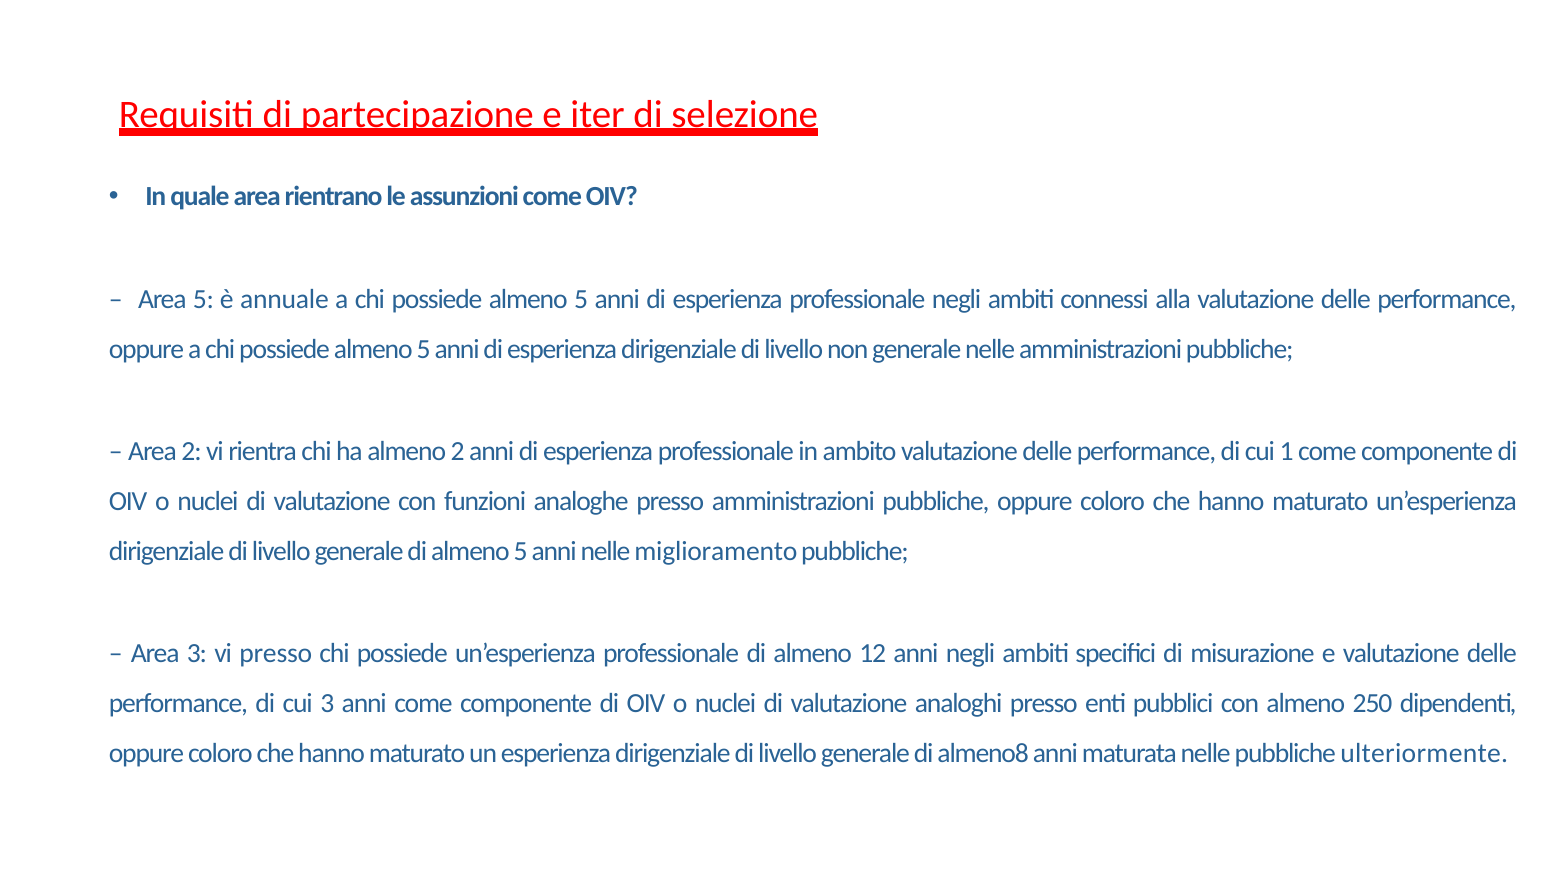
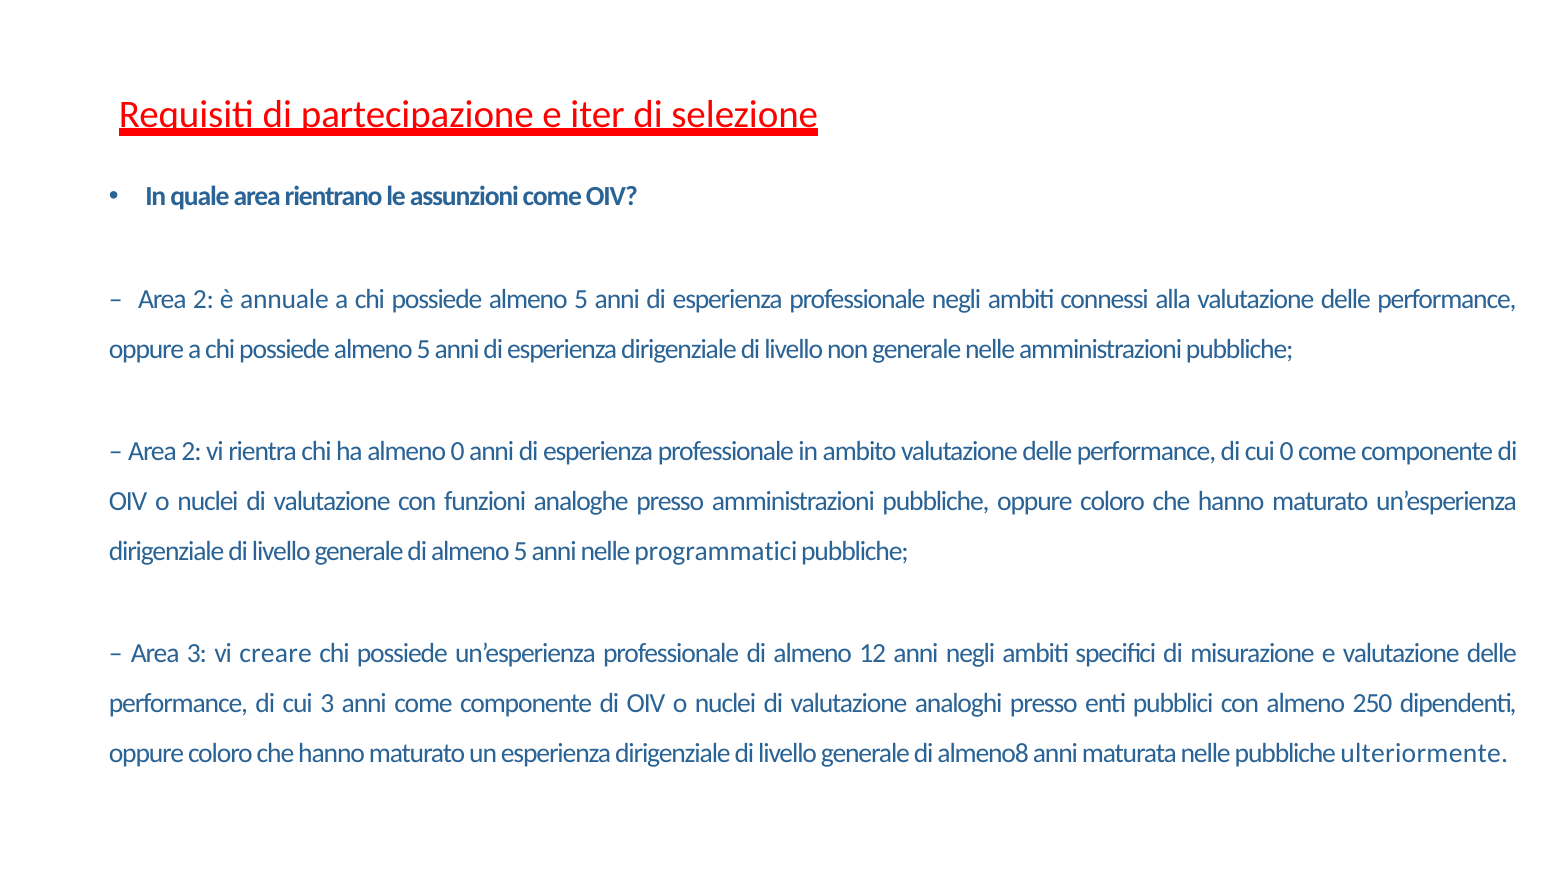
5 at (203, 300): 5 -> 2
almeno 2: 2 -> 0
cui 1: 1 -> 0
miglioramento: miglioramento -> programmatici
vi presso: presso -> creare
